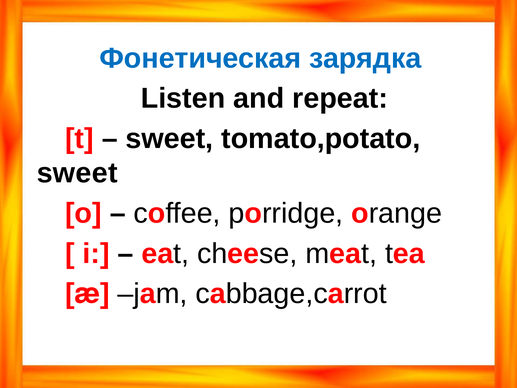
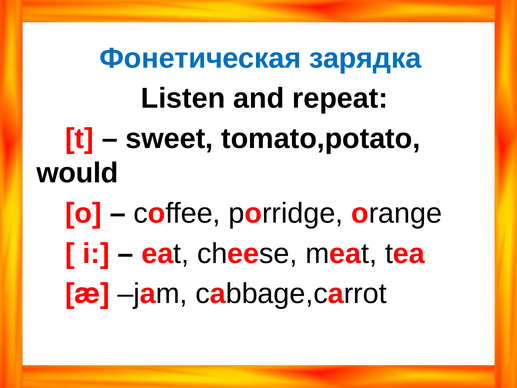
sweet at (77, 173): sweet -> would
